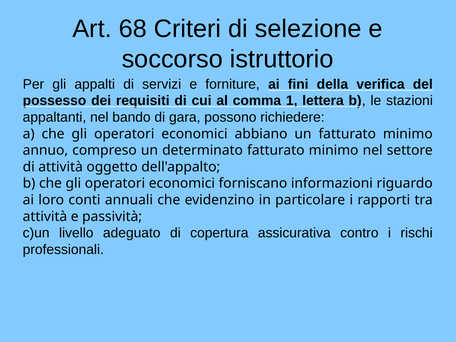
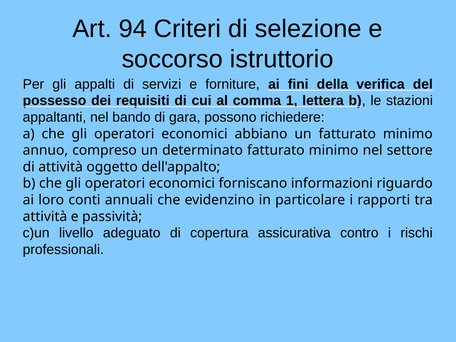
68: 68 -> 94
